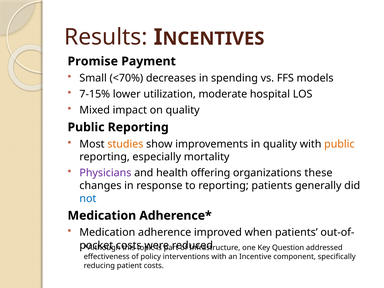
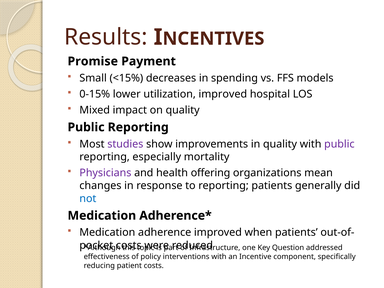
<70%: <70% -> <15%
7-15%: 7-15% -> 0-15%
utilization moderate: moderate -> improved
studies colour: orange -> purple
public at (339, 144) colour: orange -> purple
these: these -> mean
